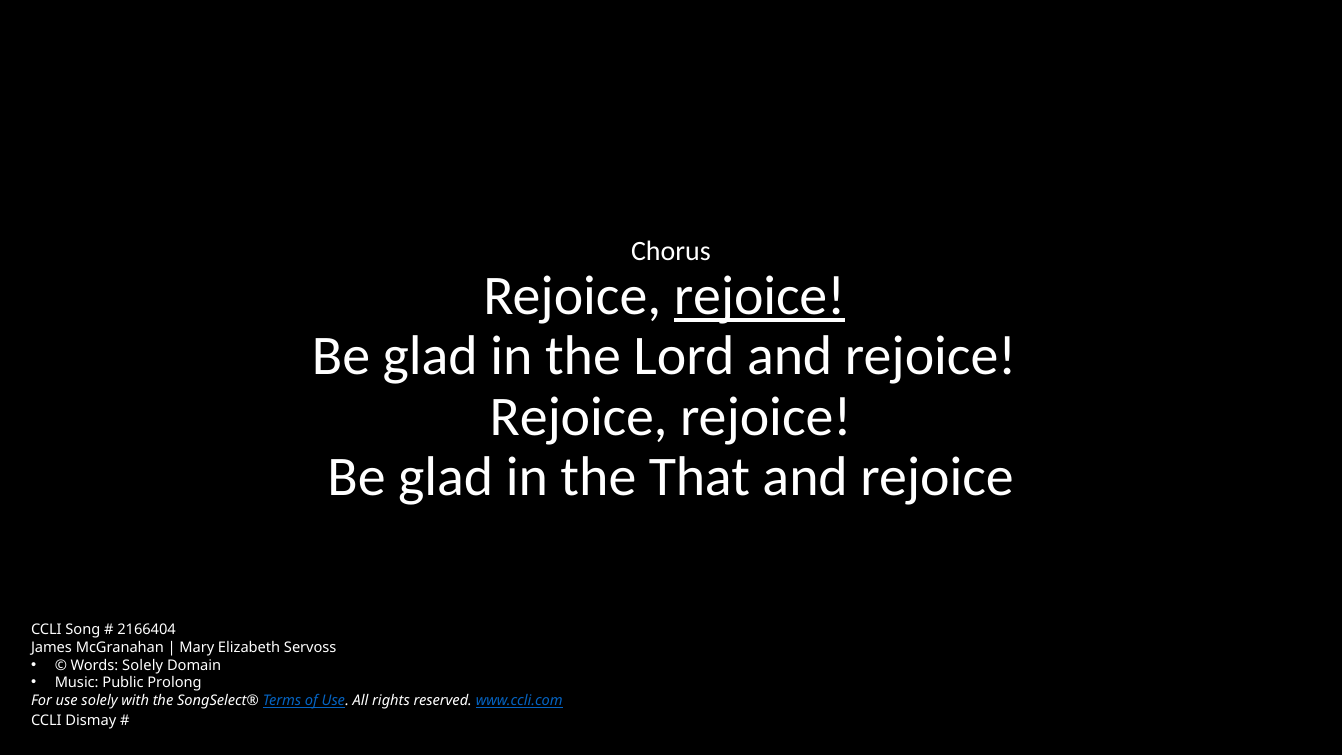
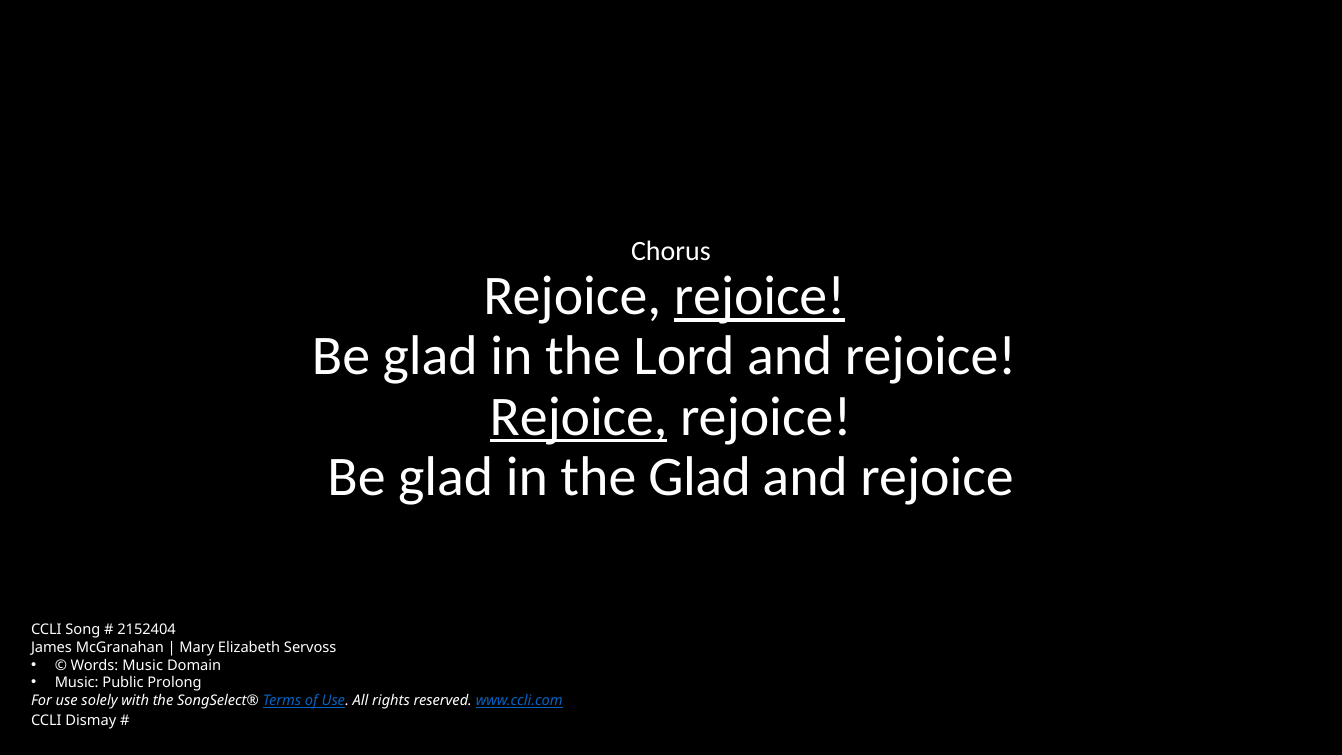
Rejoice at (579, 417) underline: none -> present
the That: That -> Glad
2166404: 2166404 -> 2152404
Words Solely: Solely -> Music
